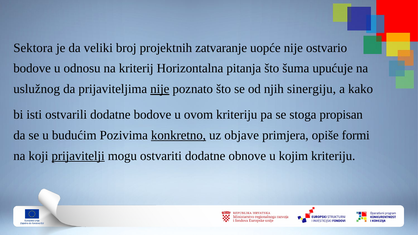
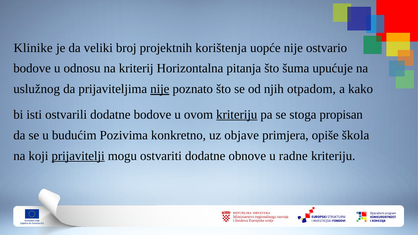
Sektora: Sektora -> Klinike
zatvaranje: zatvaranje -> korištenja
sinergiju: sinergiju -> otpadom
kriteriju at (237, 115) underline: none -> present
konkretno underline: present -> none
formi: formi -> škola
kojim: kojim -> radne
